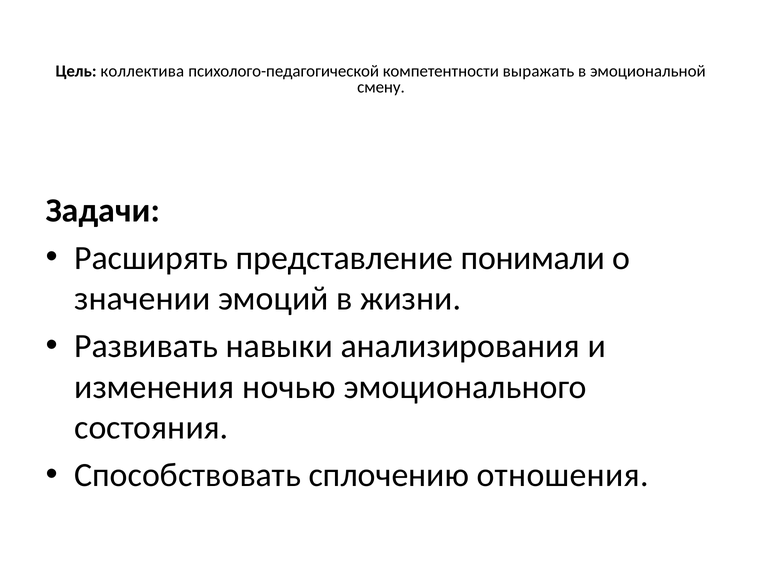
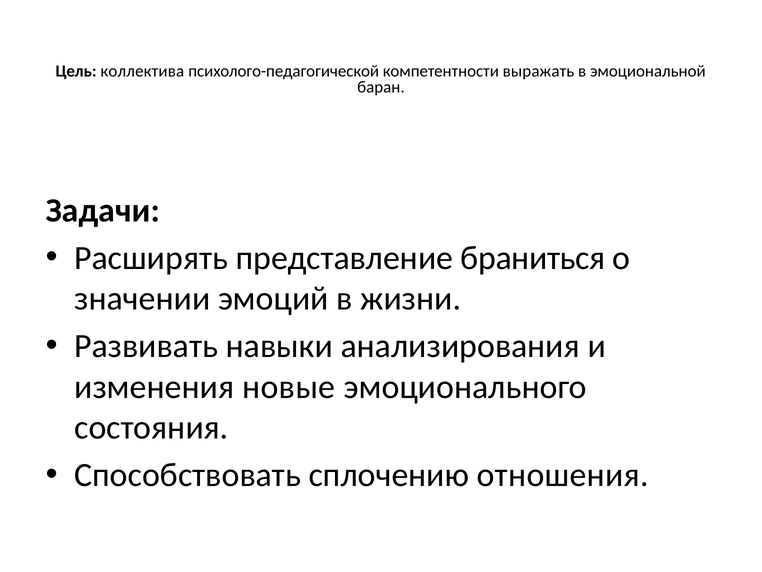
смену: смену -> баран
понимали: понимали -> браниться
ночью: ночью -> новые
